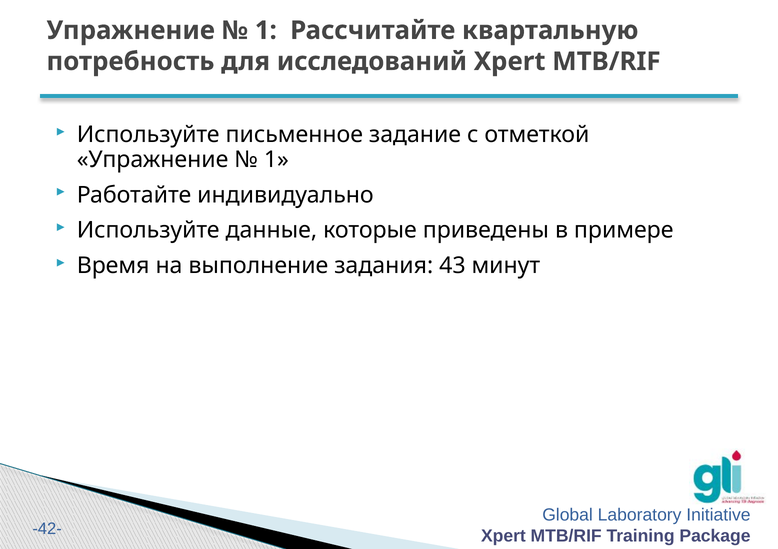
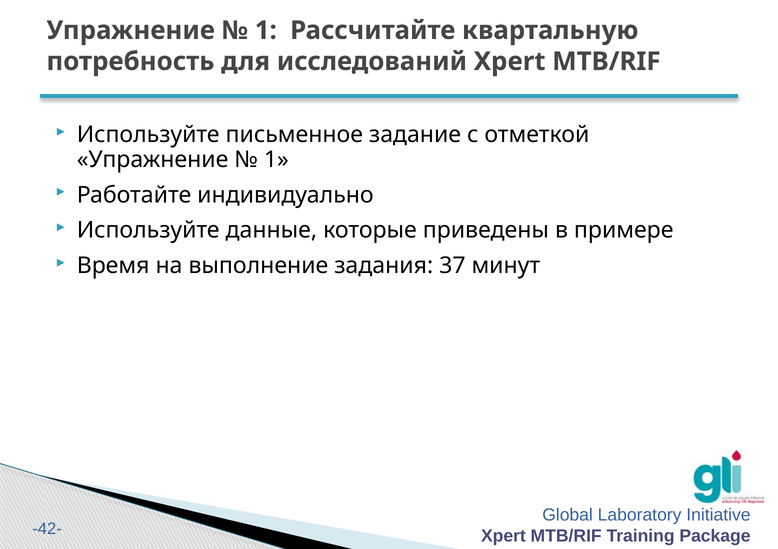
43: 43 -> 37
